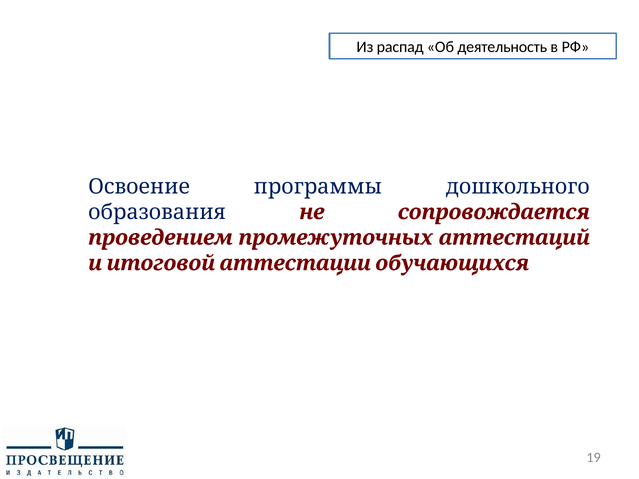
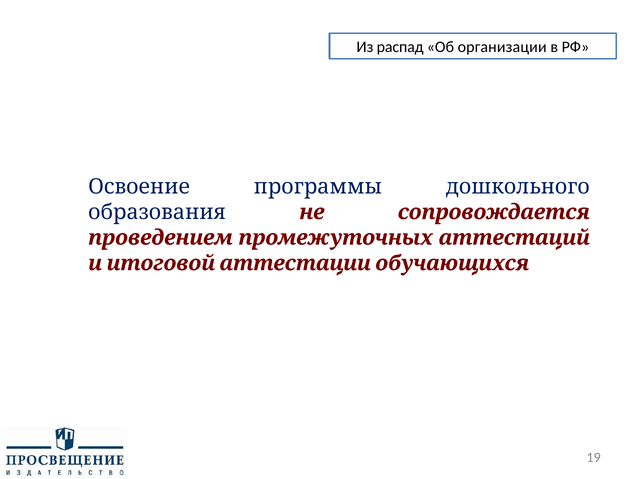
деятельность: деятельность -> организации
